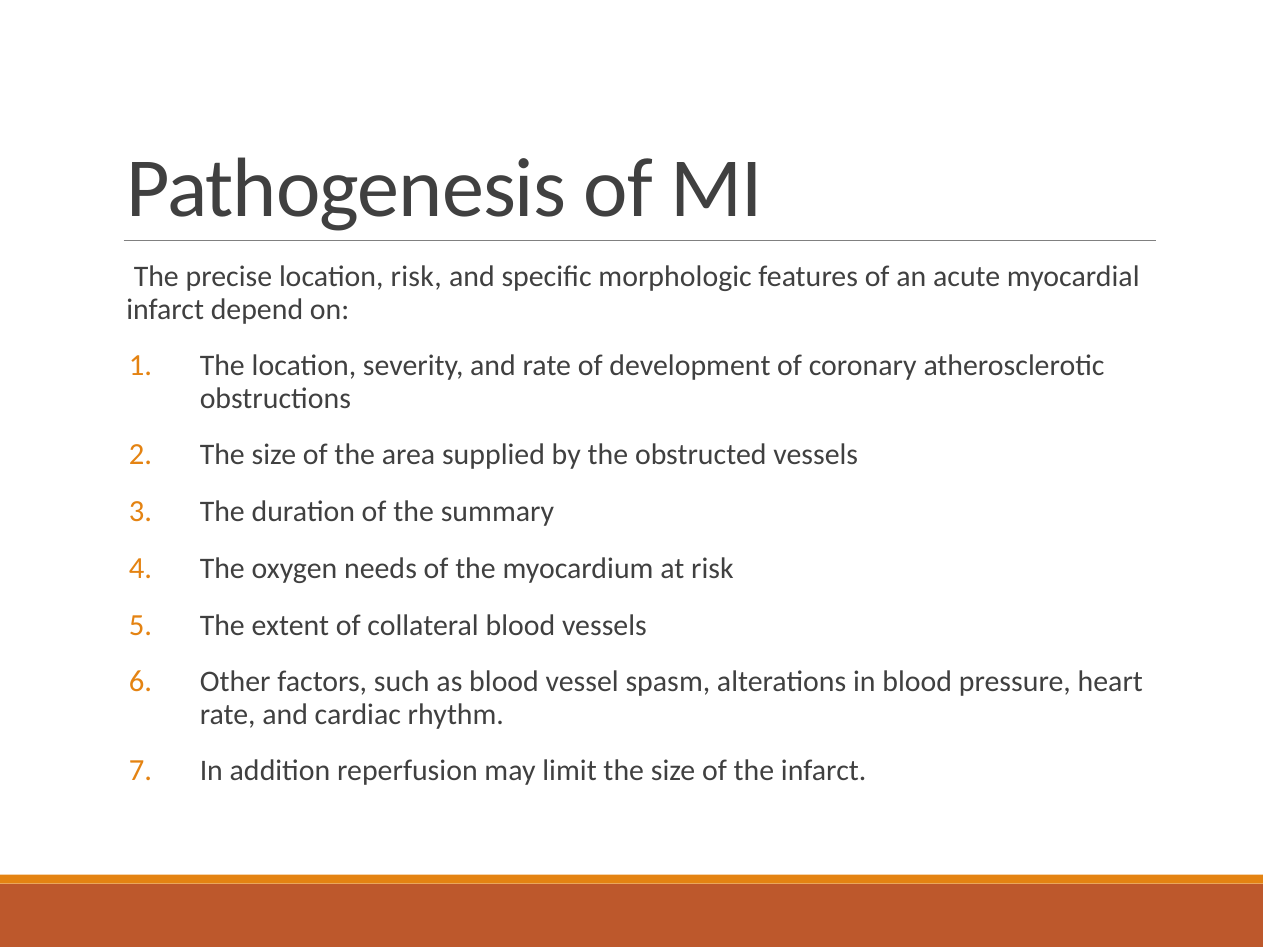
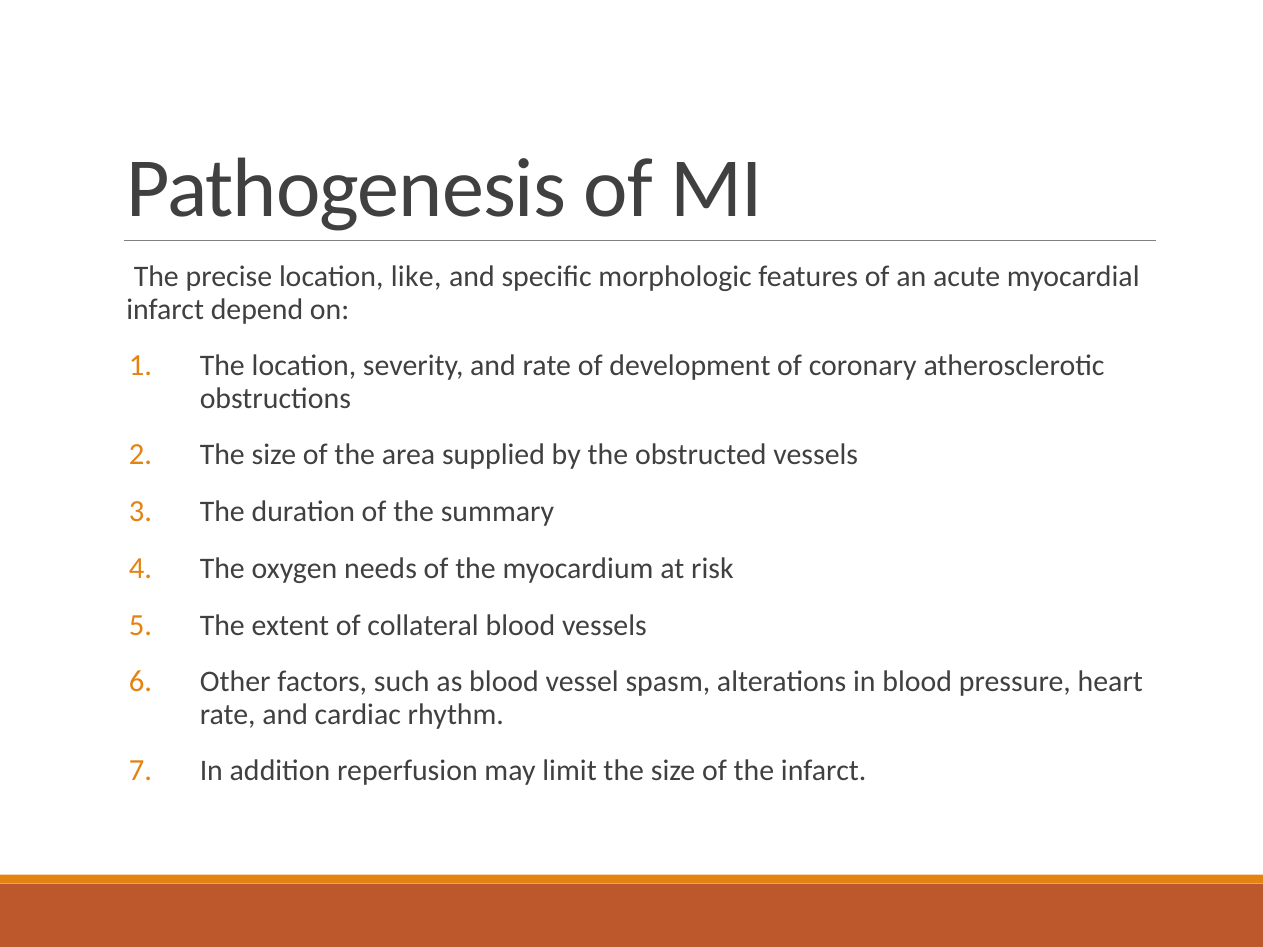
location risk: risk -> like
